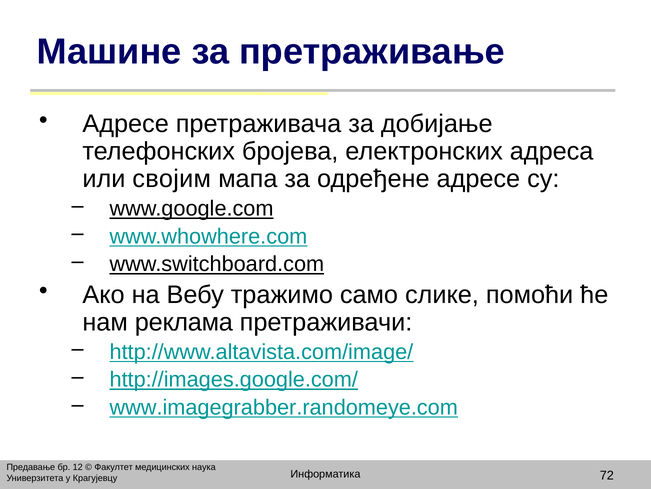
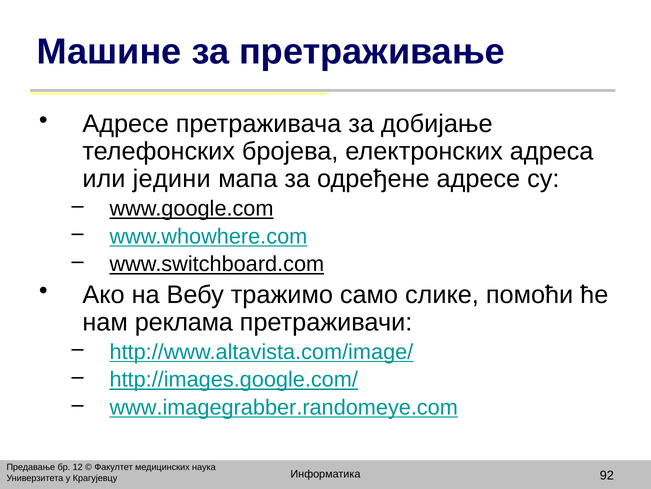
својим: својим -> једини
72: 72 -> 92
